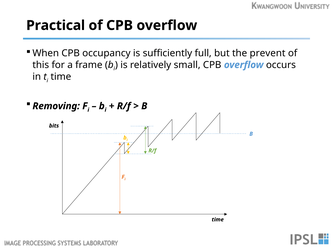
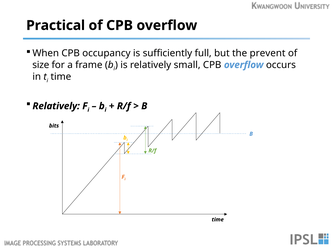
this: this -> size
Removing at (56, 106): Removing -> Relatively
